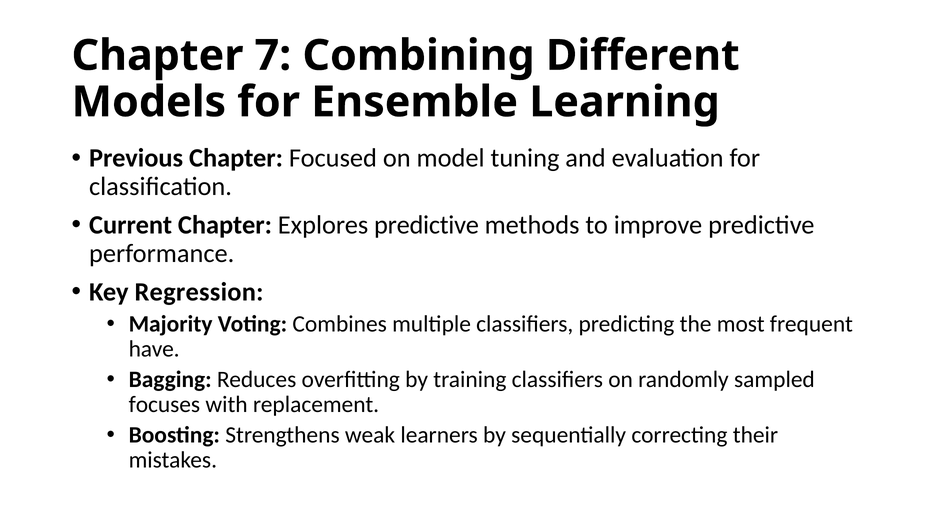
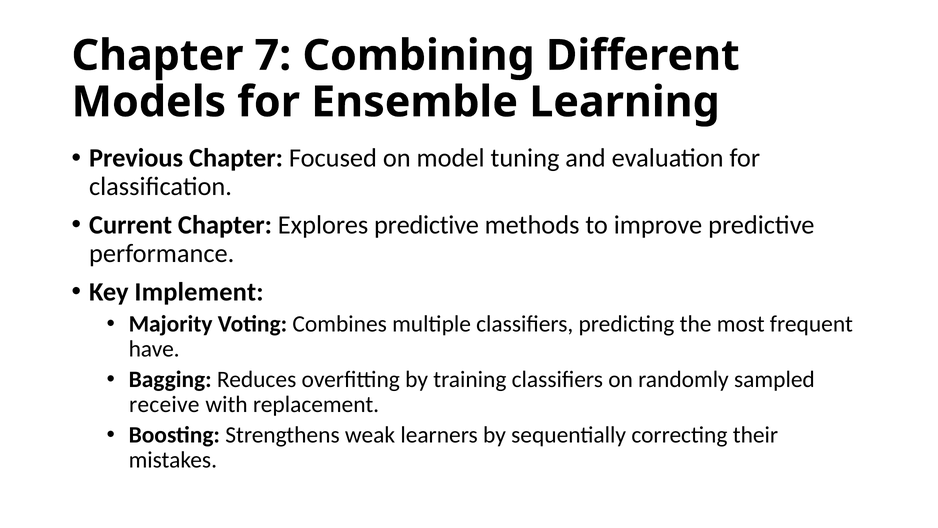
Regression: Regression -> Implement
focuses: focuses -> receive
